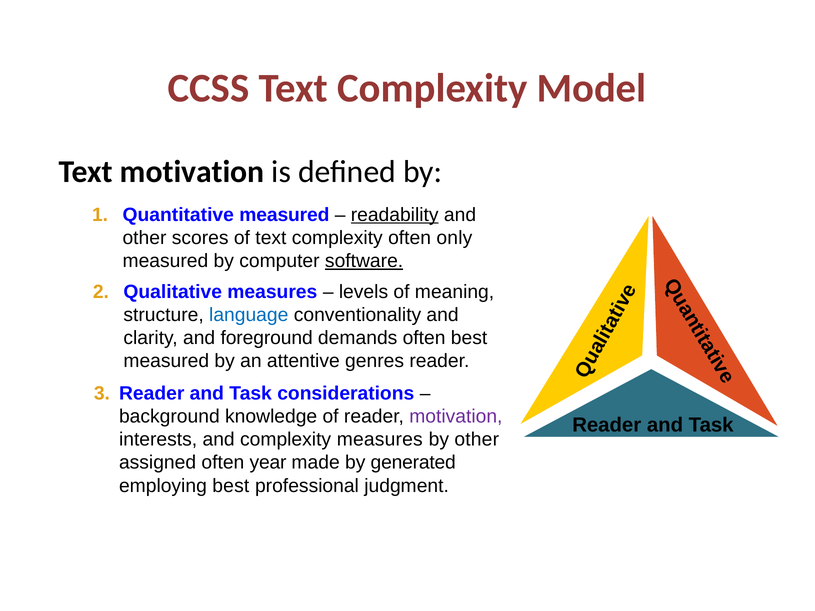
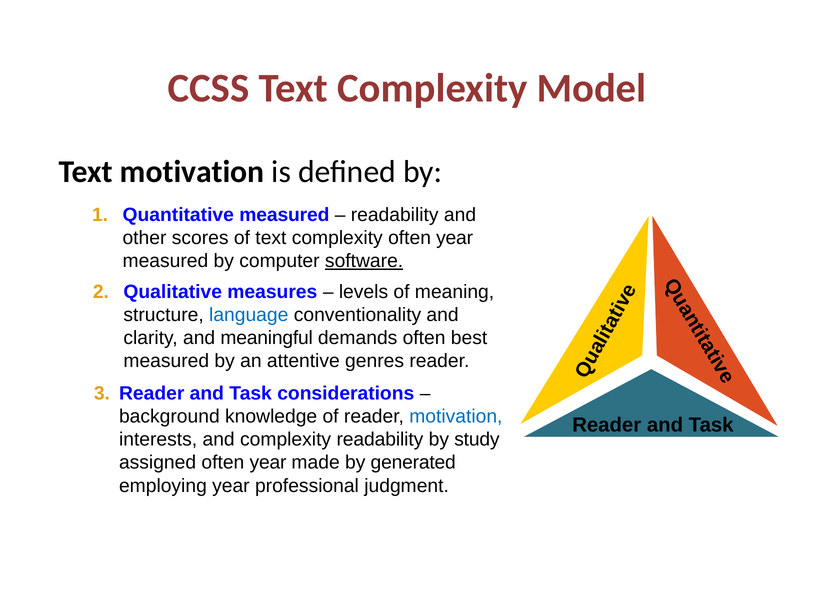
readability at (395, 215) underline: present -> none
complexity often only: only -> year
foreground: foreground -> meaningful
motivation at (456, 417) colour: purple -> blue
complexity measures: measures -> readability
by other: other -> study
employing best: best -> year
